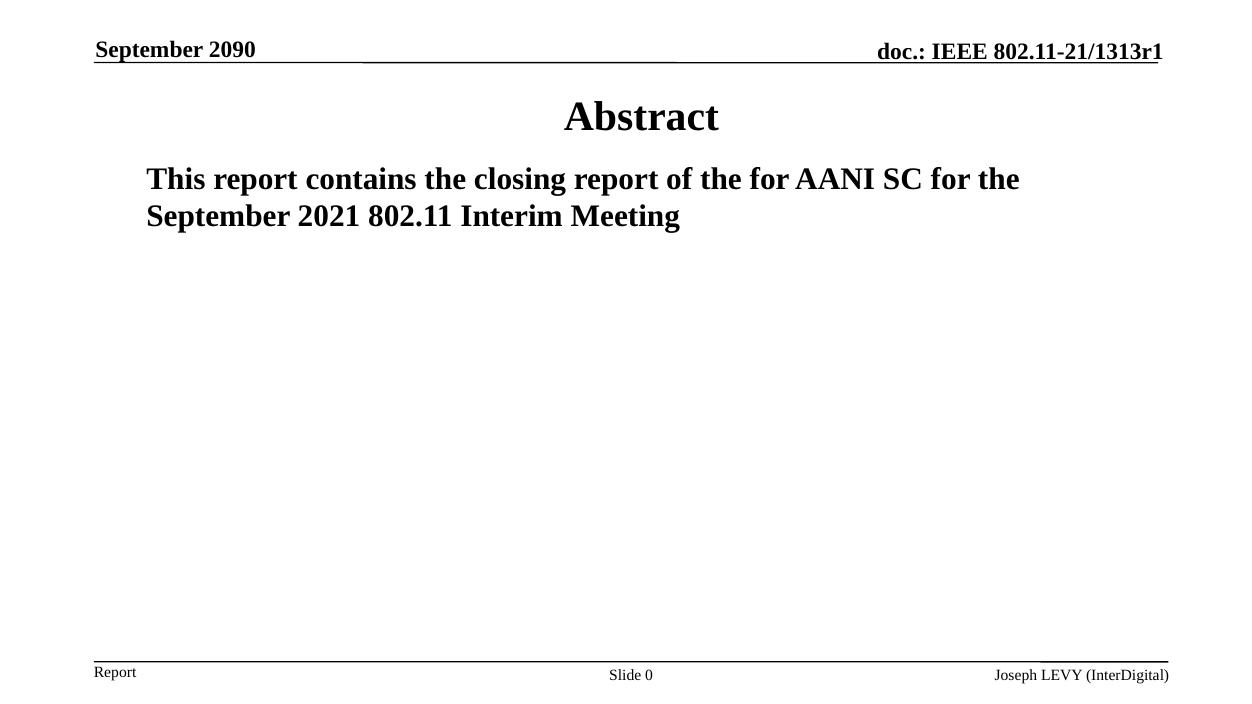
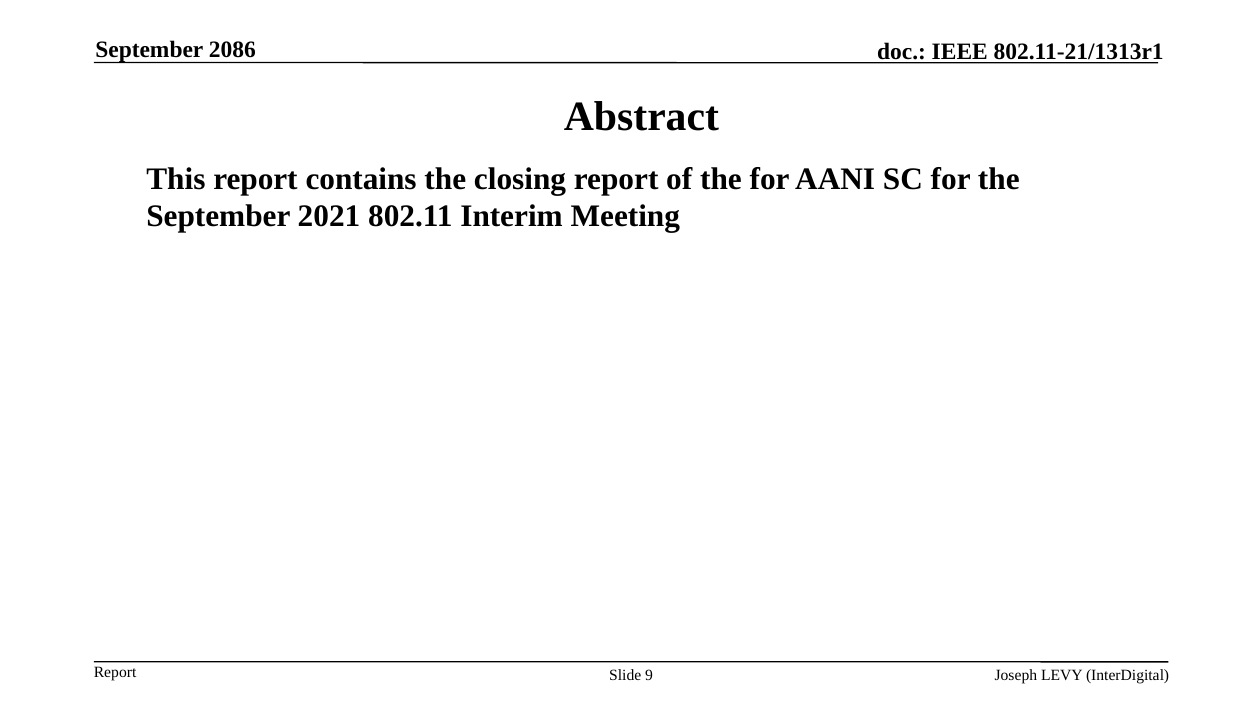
2090: 2090 -> 2086
0: 0 -> 9
